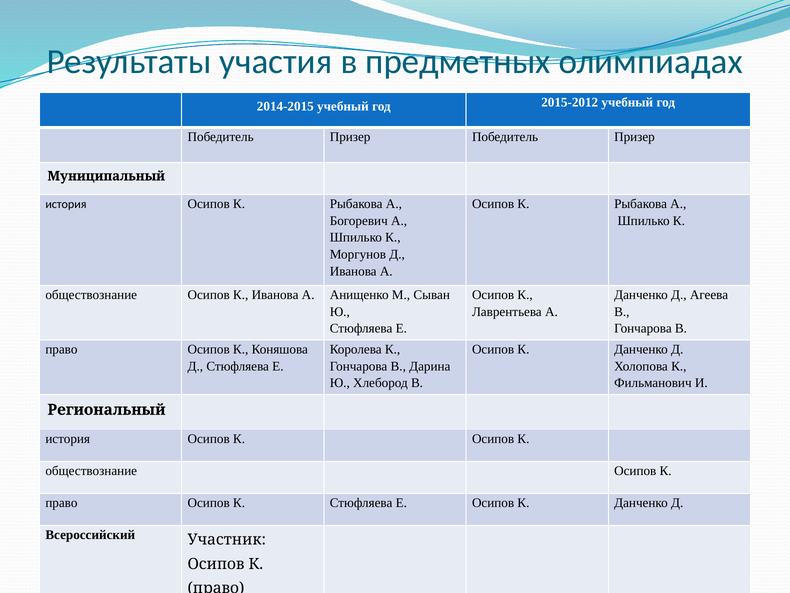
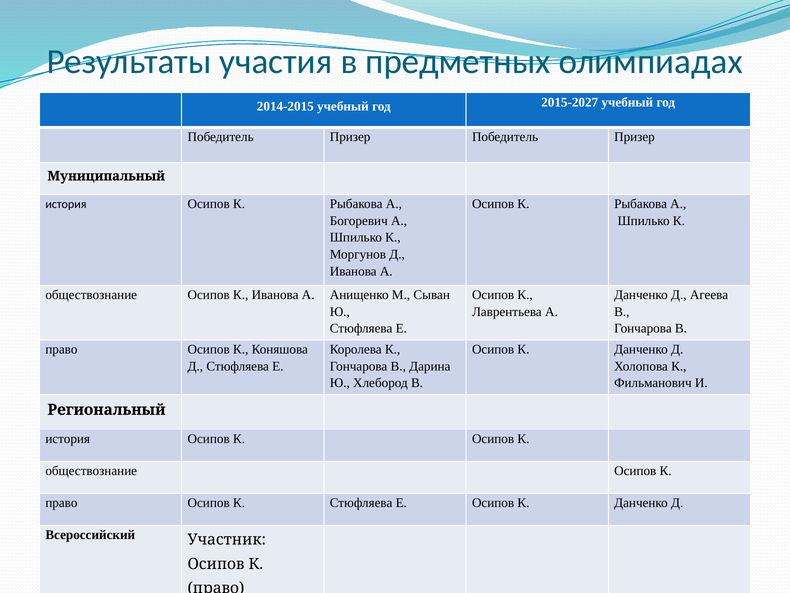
2015-2012: 2015-2012 -> 2015-2027
